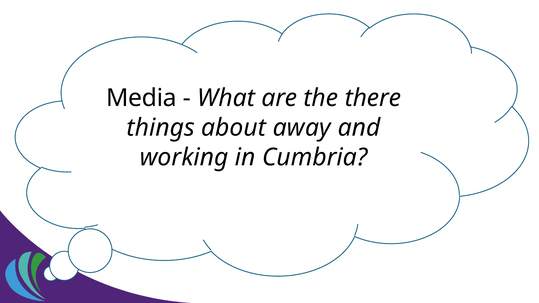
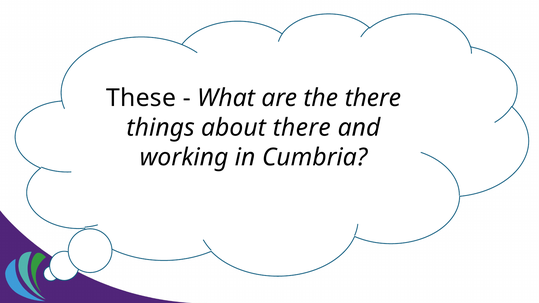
Media: Media -> These
about away: away -> there
